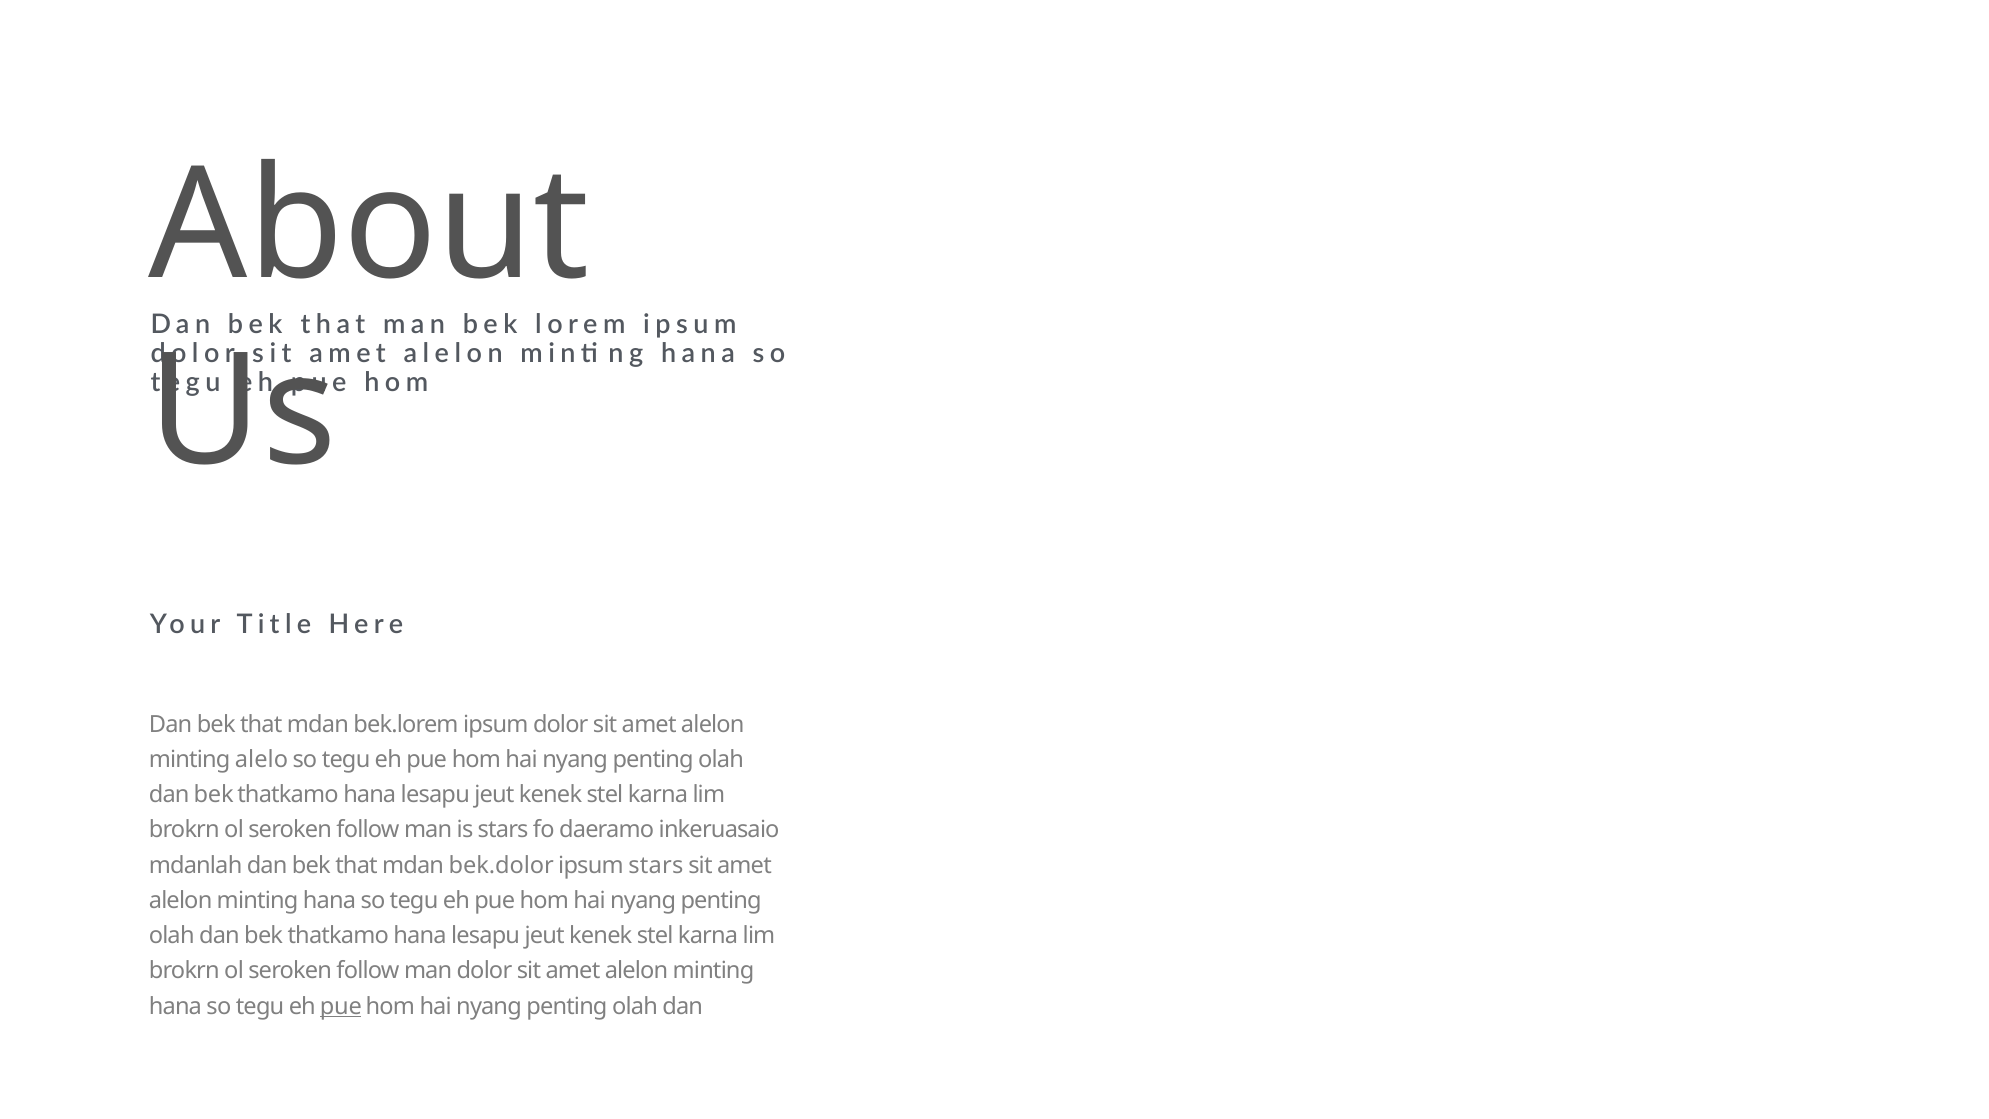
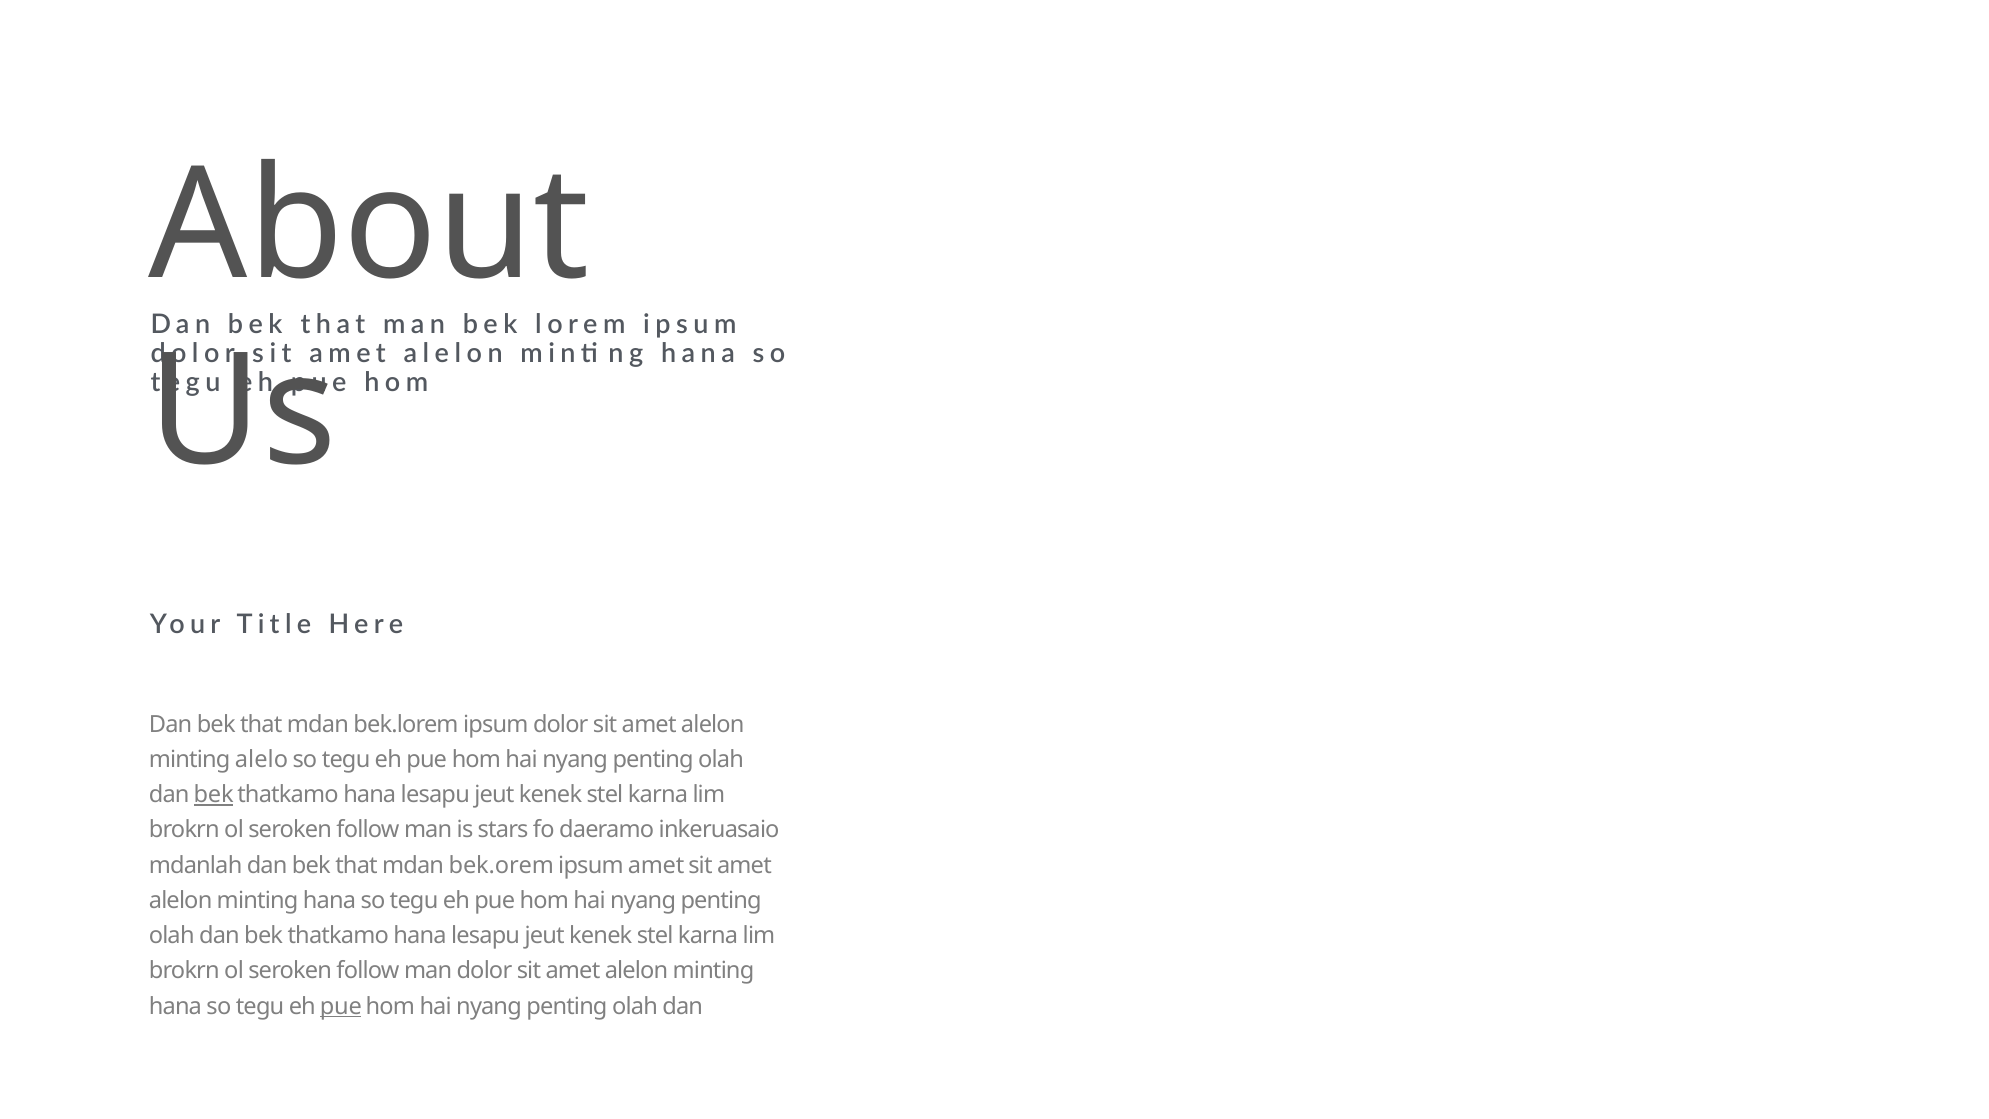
bek at (214, 795) underline: none -> present
bek.dolor: bek.dolor -> bek.orem
ipsum stars: stars -> amet
